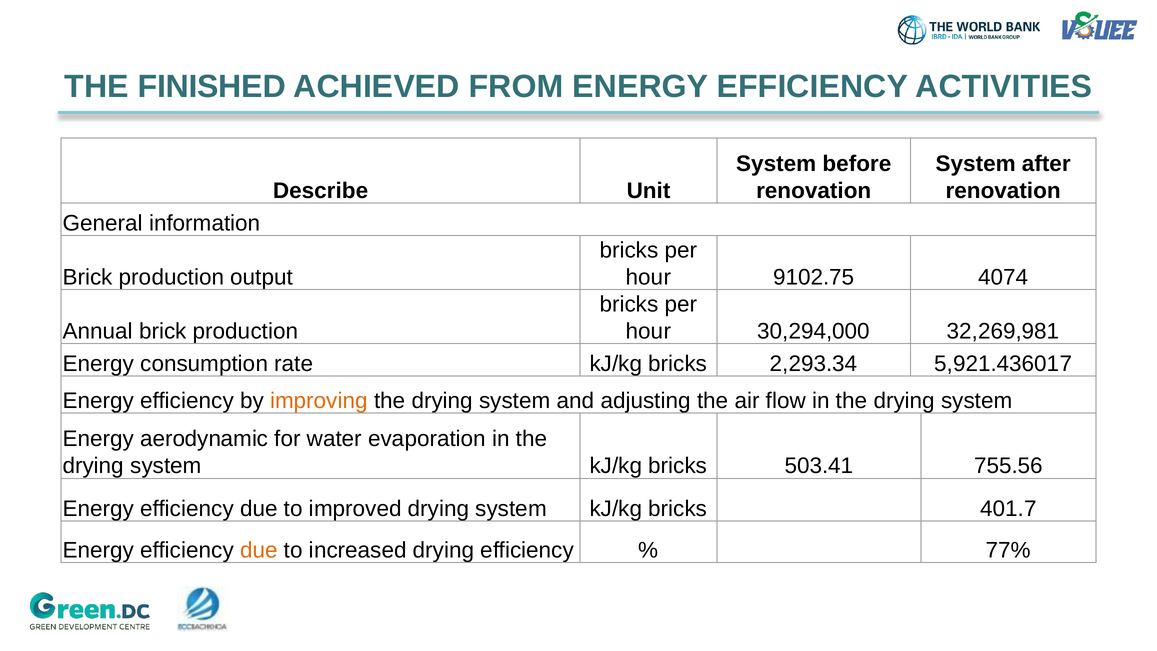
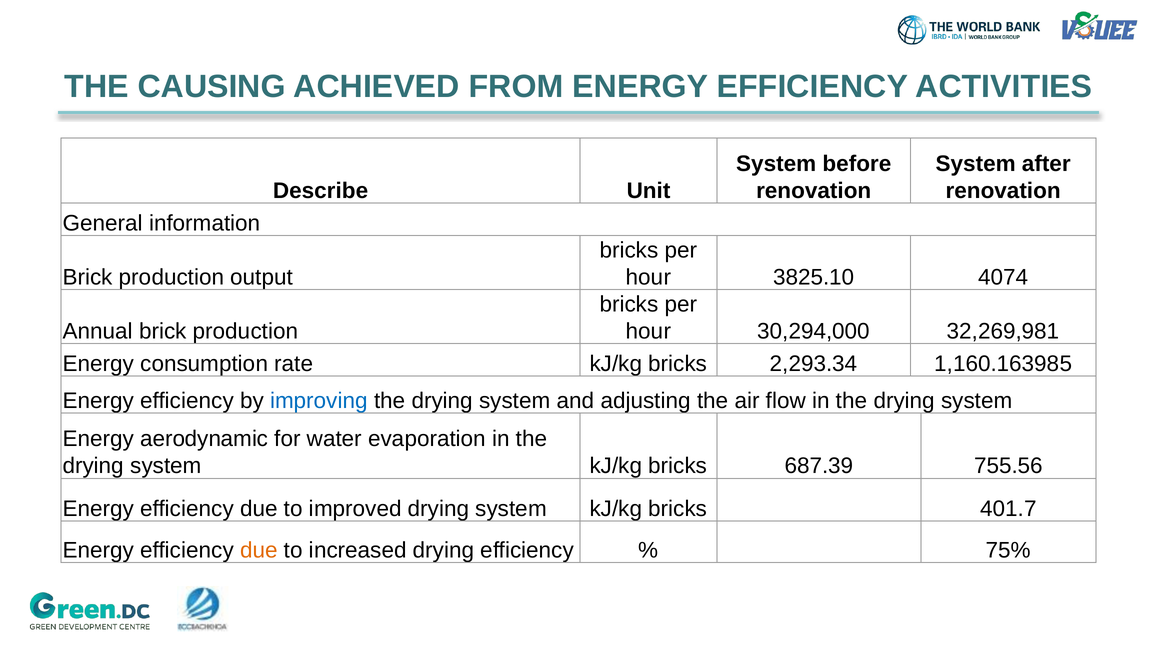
FINISHED: FINISHED -> CAUSING
9102.75: 9102.75 -> 3825.10
5,921.436017: 5,921.436017 -> 1,160.163985
improving colour: orange -> blue
503.41: 503.41 -> 687.39
77%: 77% -> 75%
